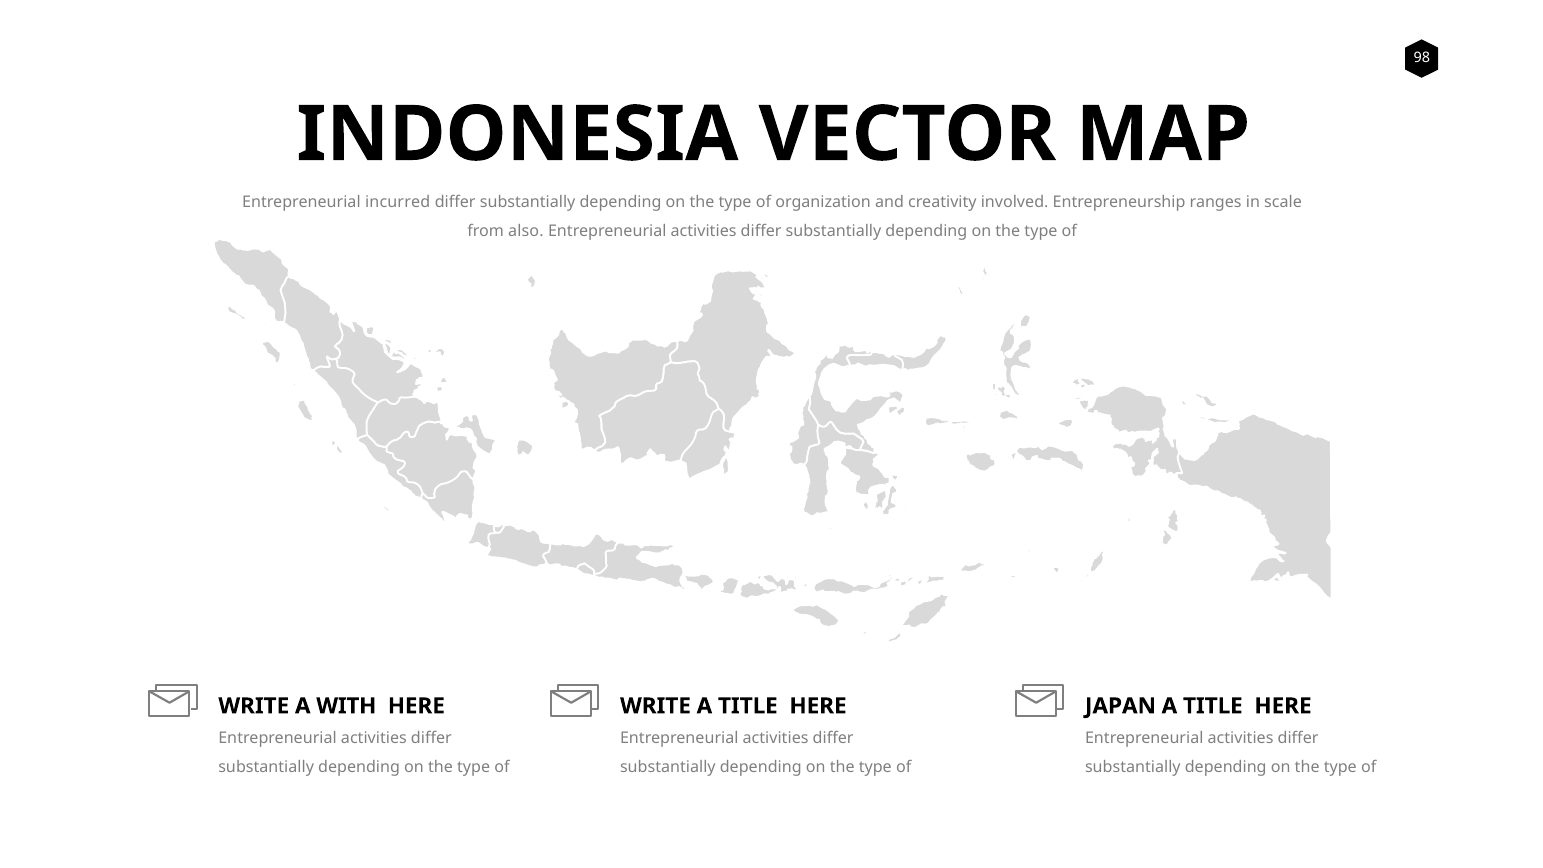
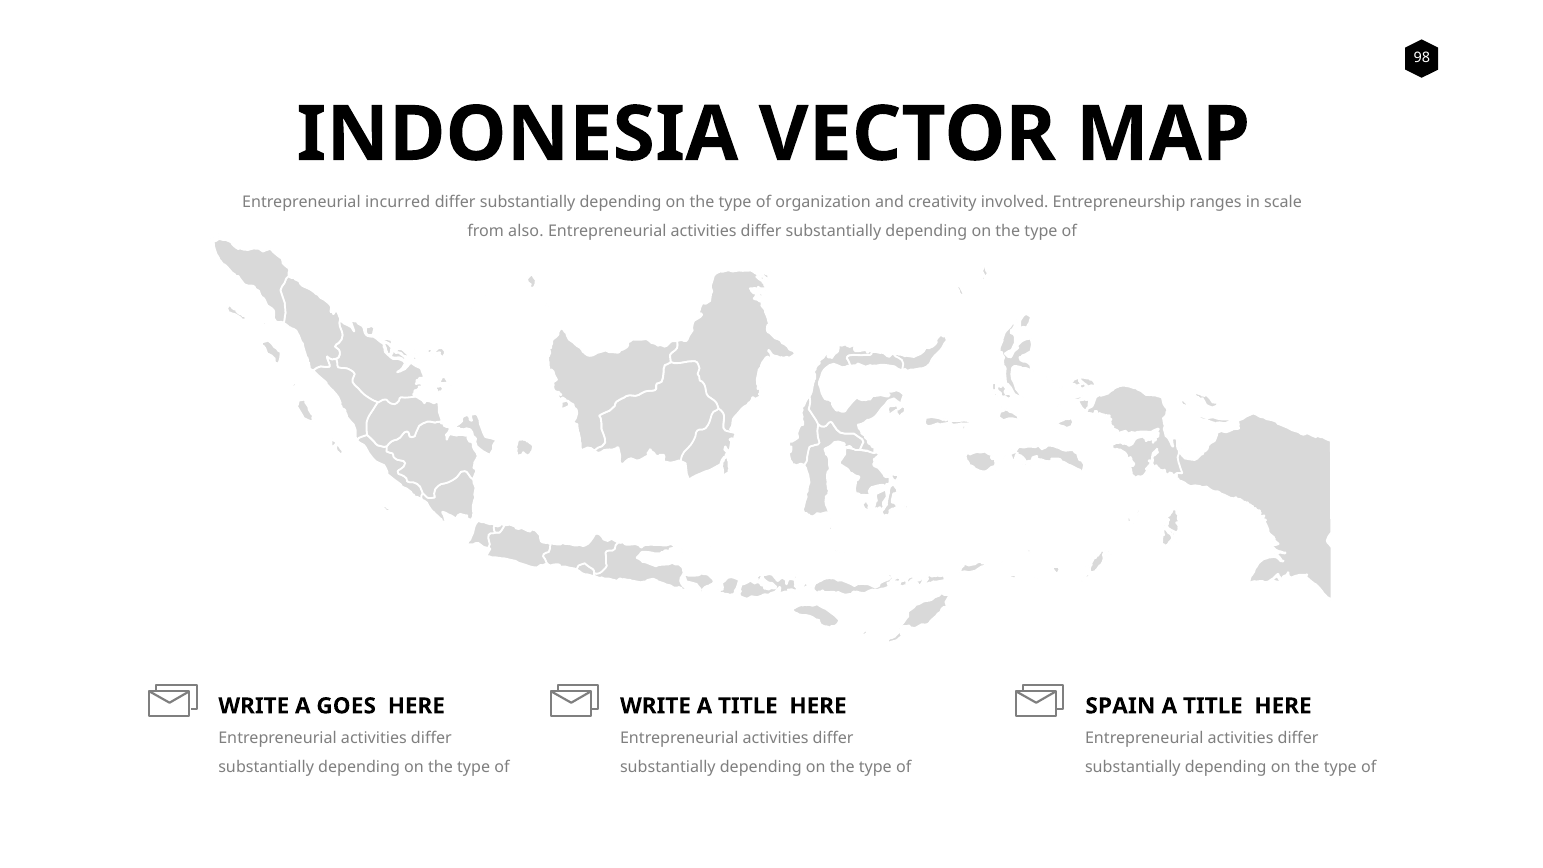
WITH: WITH -> GOES
JAPAN: JAPAN -> SPAIN
